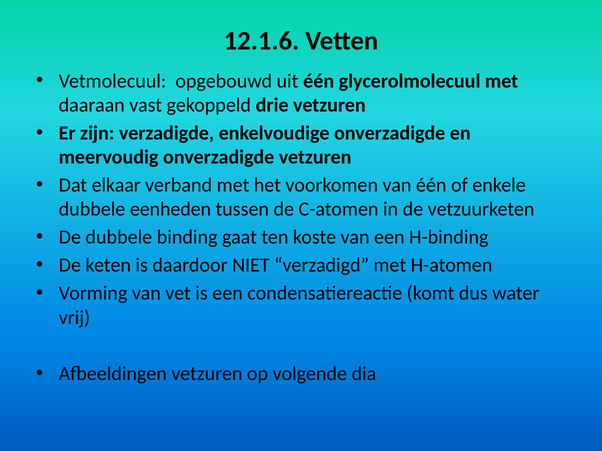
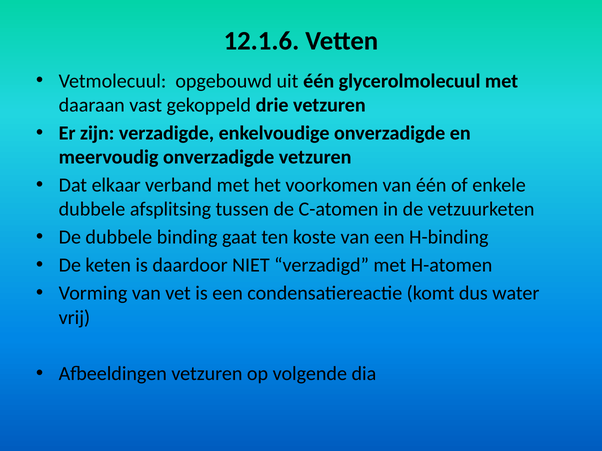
eenheden: eenheden -> afsplitsing
